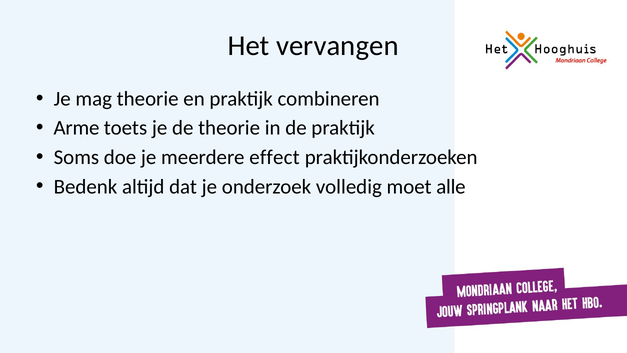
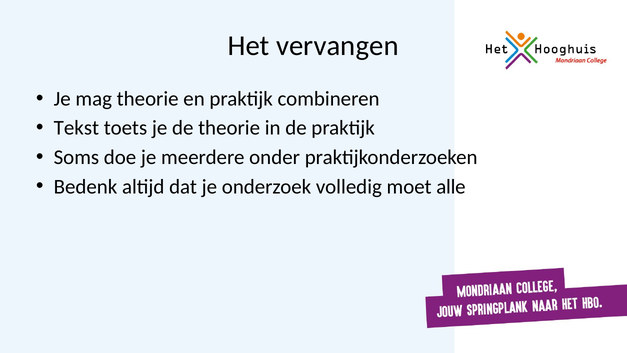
Arme: Arme -> Tekst
effect: effect -> onder
